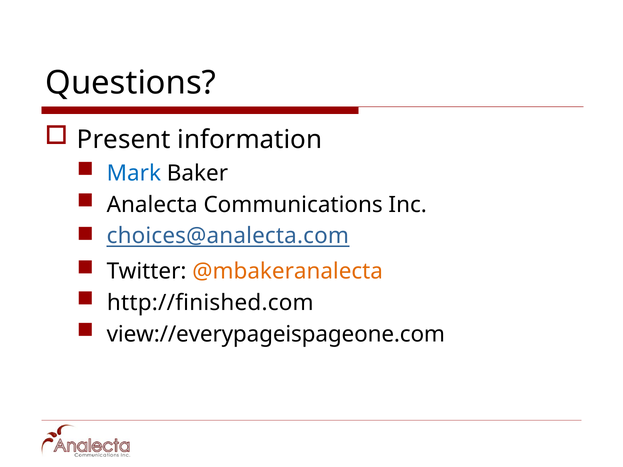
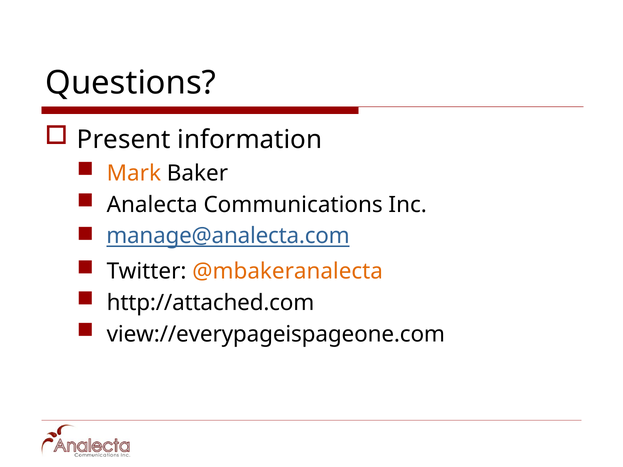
Mark colour: blue -> orange
choices@analecta.com: choices@analecta.com -> manage@analecta.com
http://finished.com: http://finished.com -> http://attached.com
